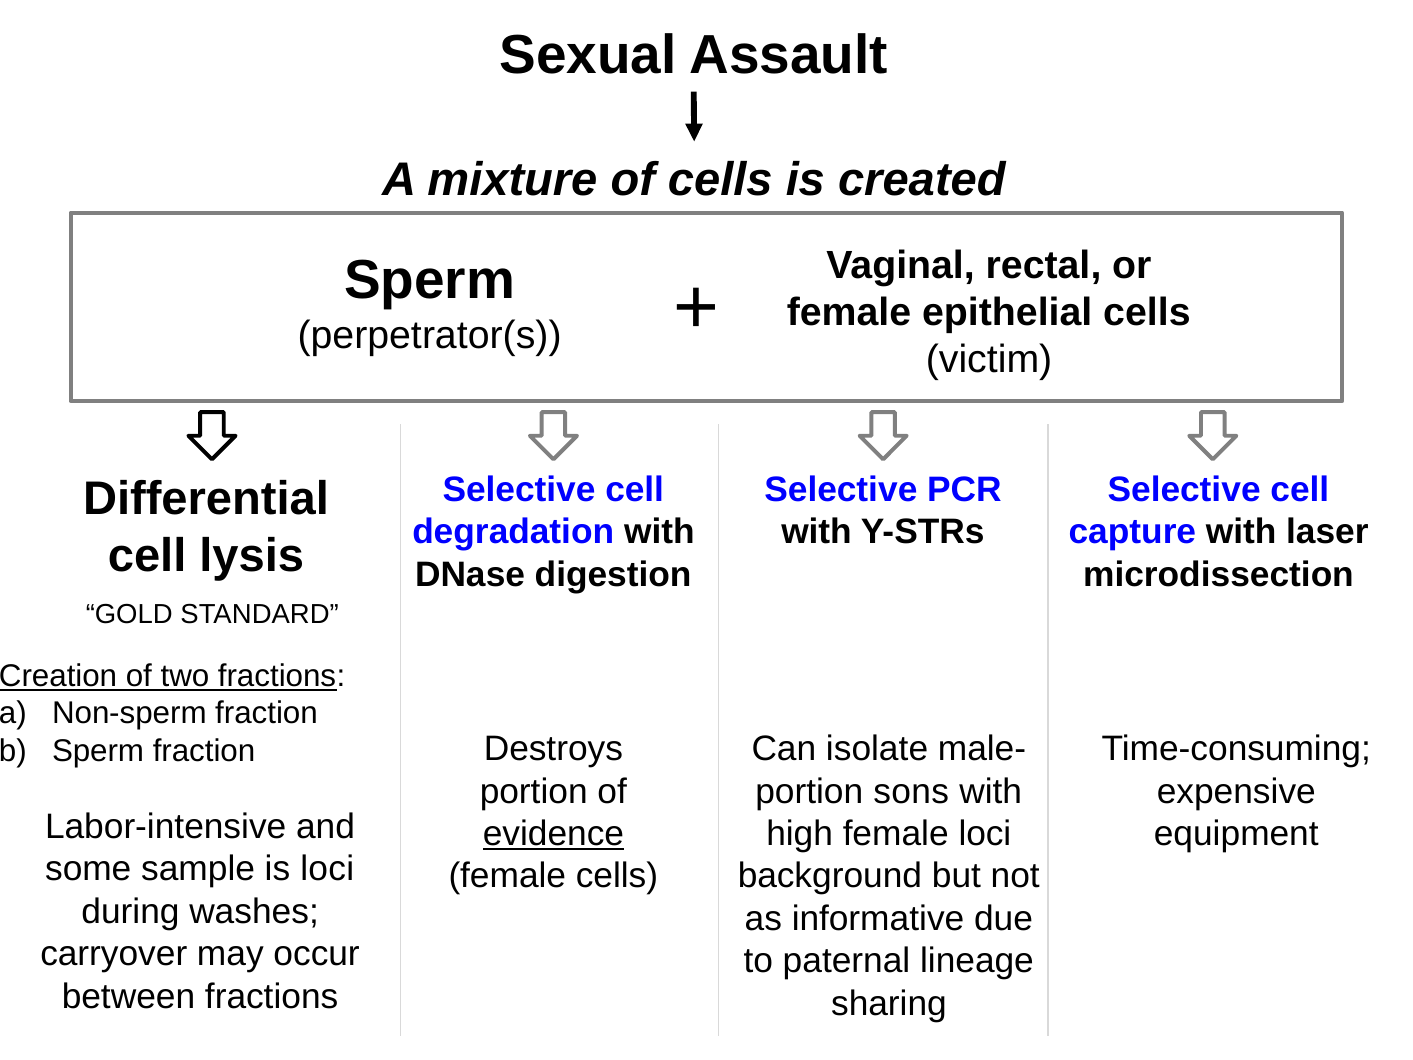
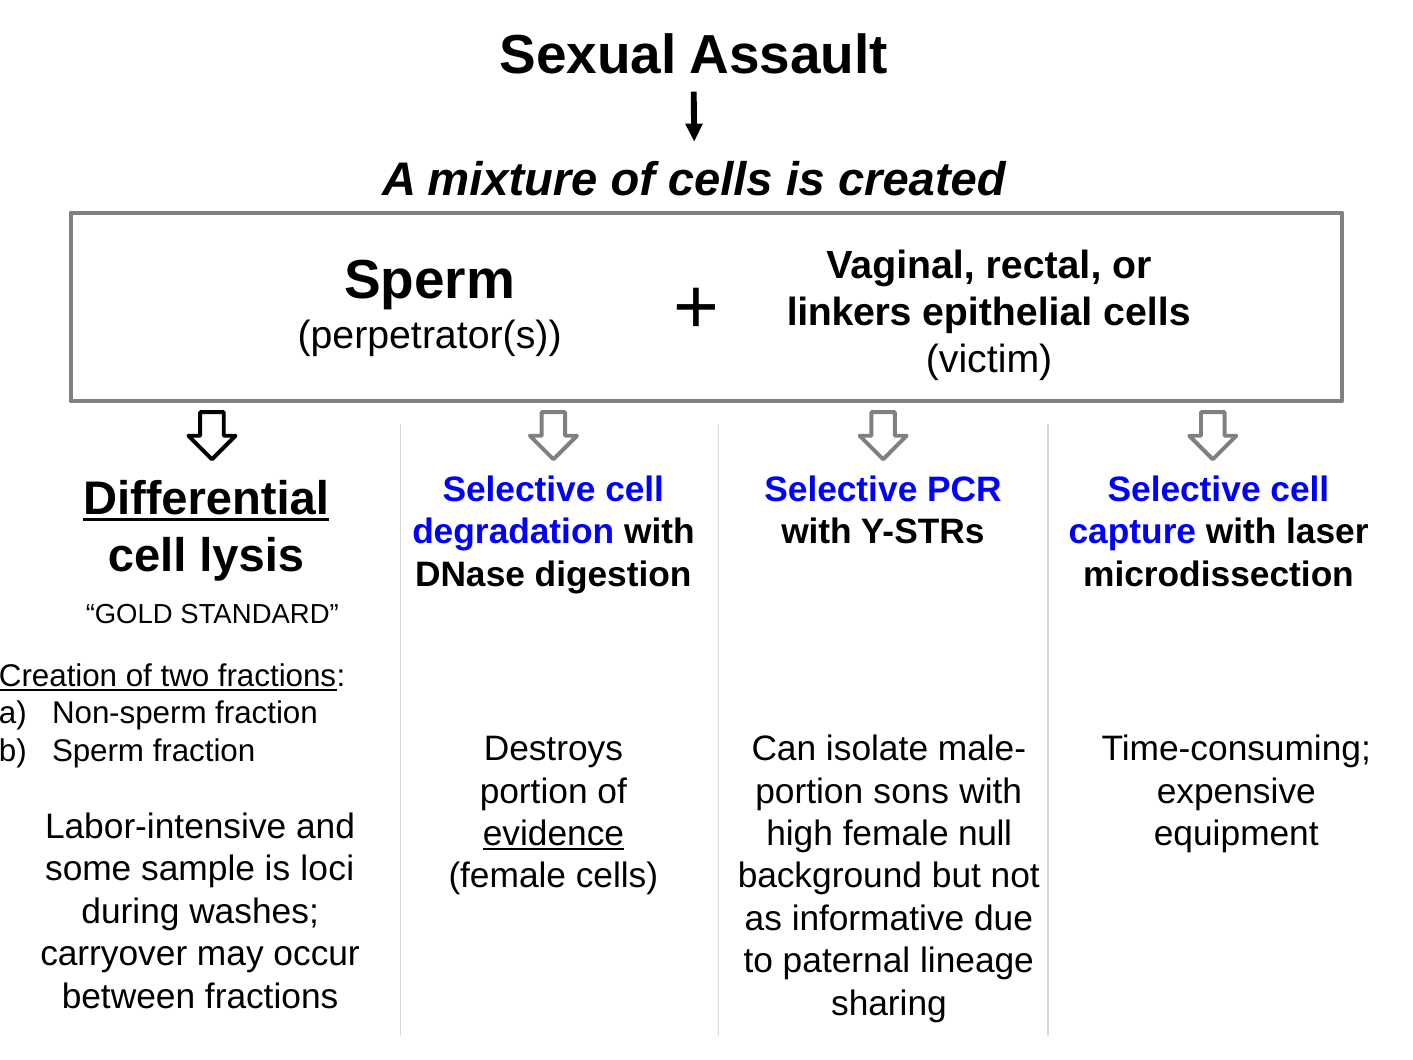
female at (849, 313): female -> linkers
Differential underline: none -> present
female loci: loci -> null
